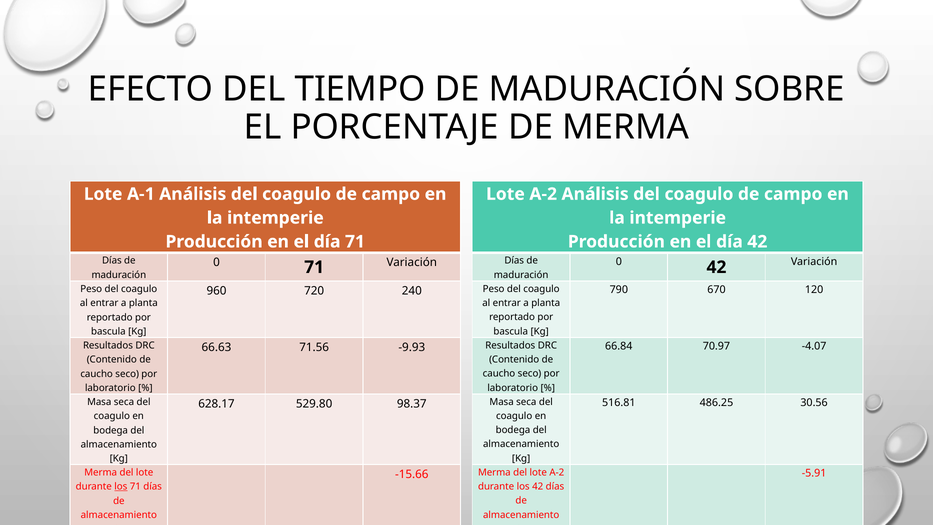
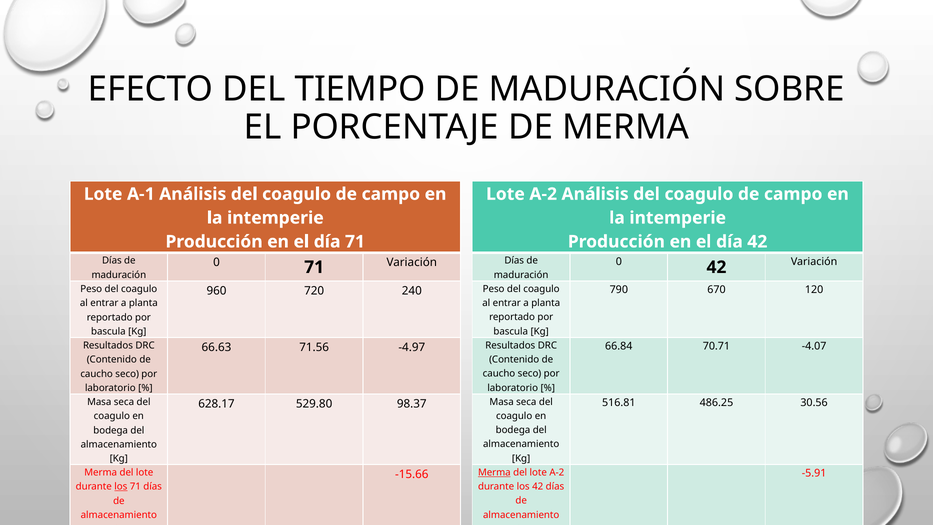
70.97: 70.97 -> 70.71
-9.93: -9.93 -> -4.97
Merma at (494, 472) underline: none -> present
